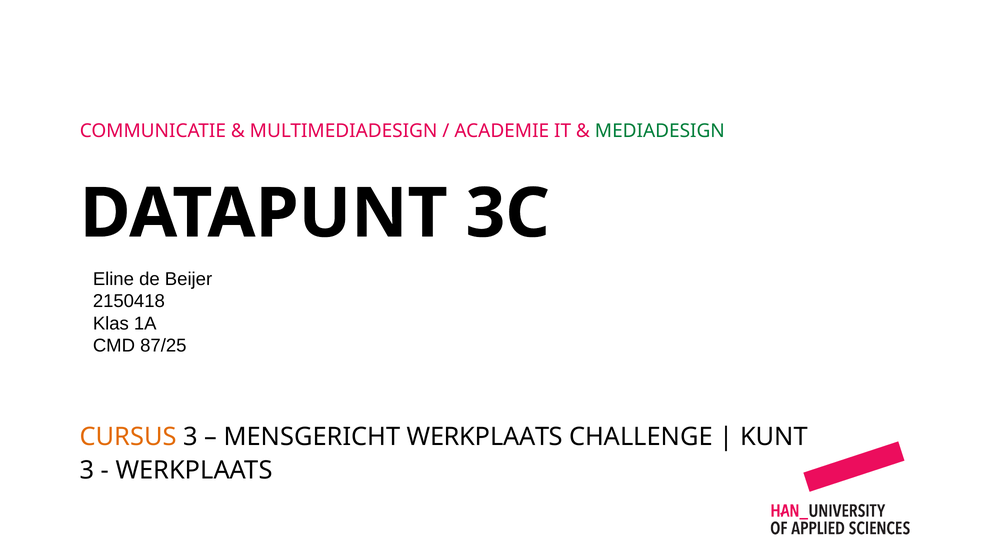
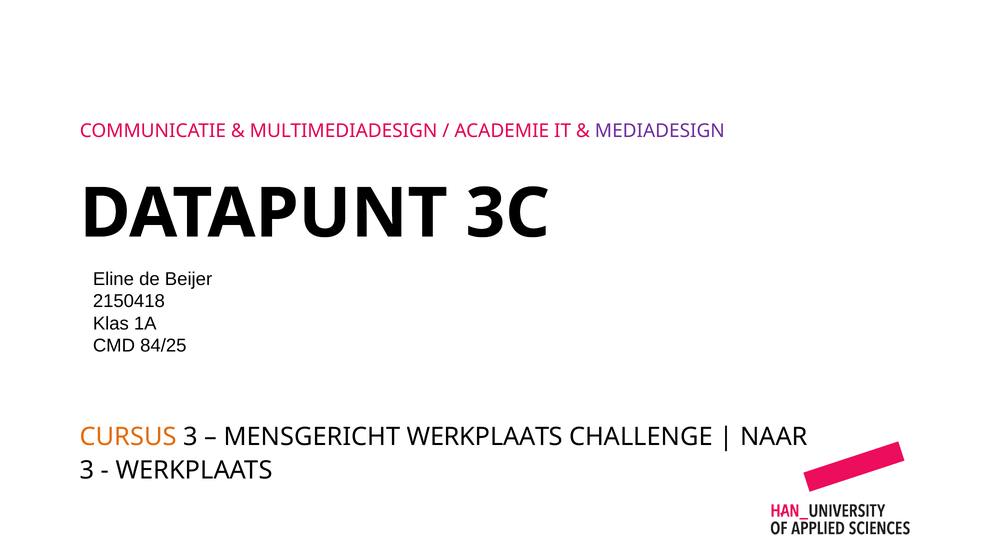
MEDIADESIGN colour: green -> purple
87/25: 87/25 -> 84/25
KUNT: KUNT -> NAAR
